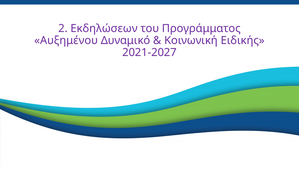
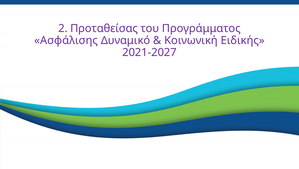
Εκδηλώσεων: Εκδηλώσεων -> Προταθείσας
Αυξημένου: Αυξημένου -> Ασφάλισης
